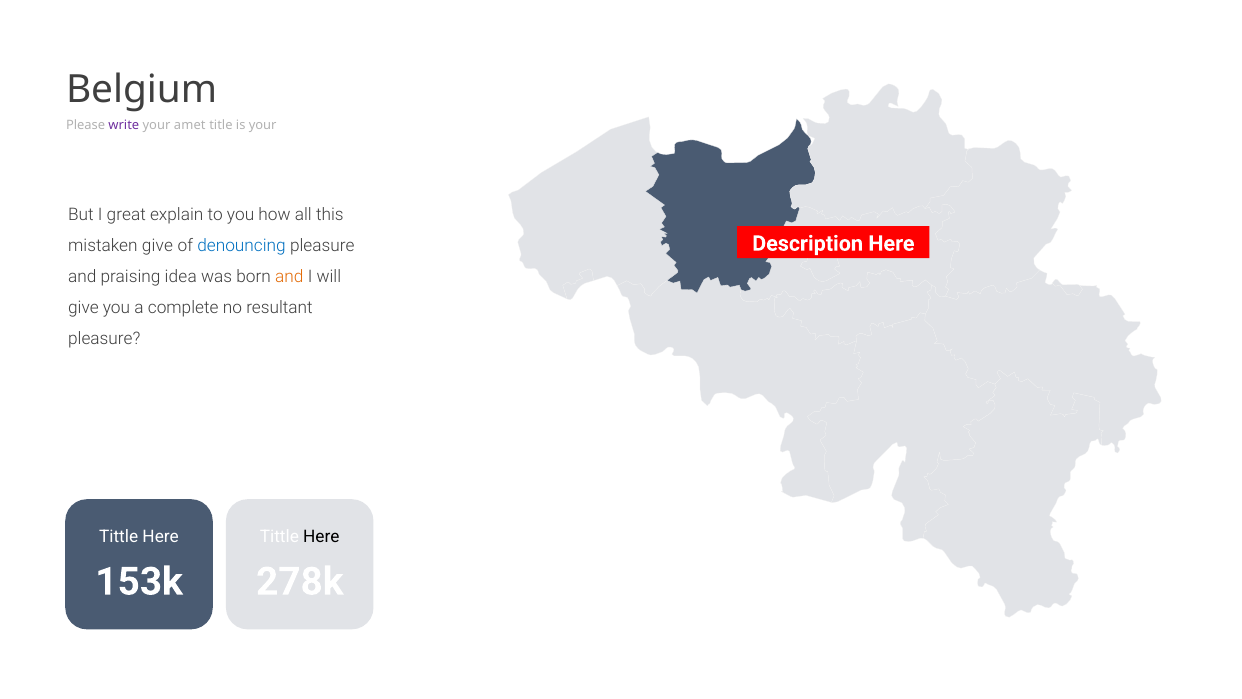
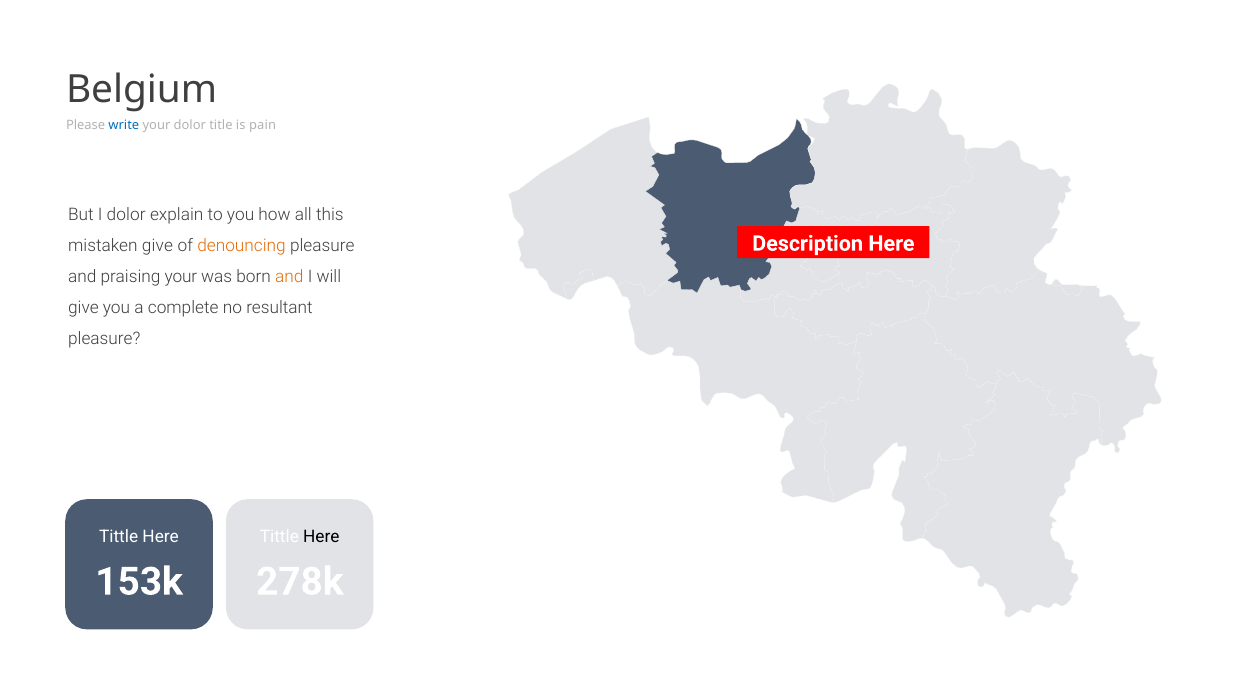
write colour: purple -> blue
your amet: amet -> dolor
is your: your -> pain
I great: great -> dolor
denouncing colour: blue -> orange
praising idea: idea -> your
